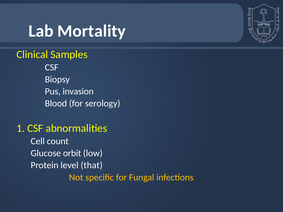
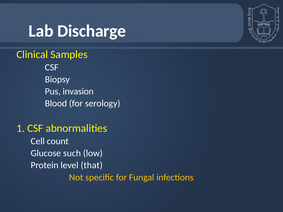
Mortality: Mortality -> Discharge
orbit: orbit -> such
